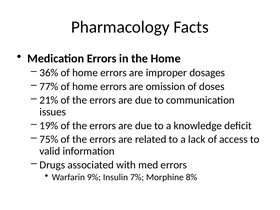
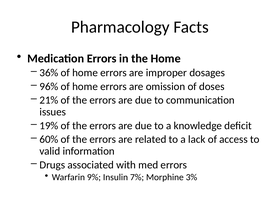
77%: 77% -> 96%
75%: 75% -> 60%
8%: 8% -> 3%
